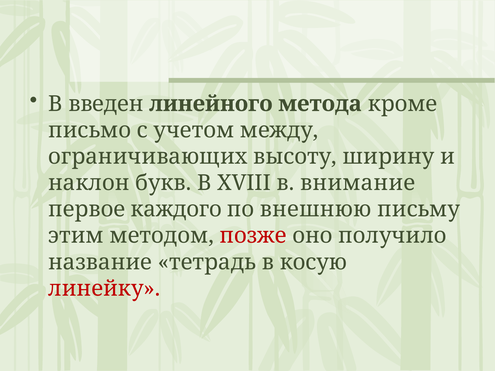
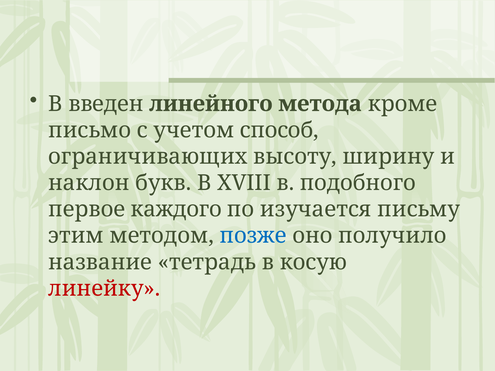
между: между -> способ
внимание: внимание -> подобного
внешнюю: внешнюю -> изучается
позже colour: red -> blue
